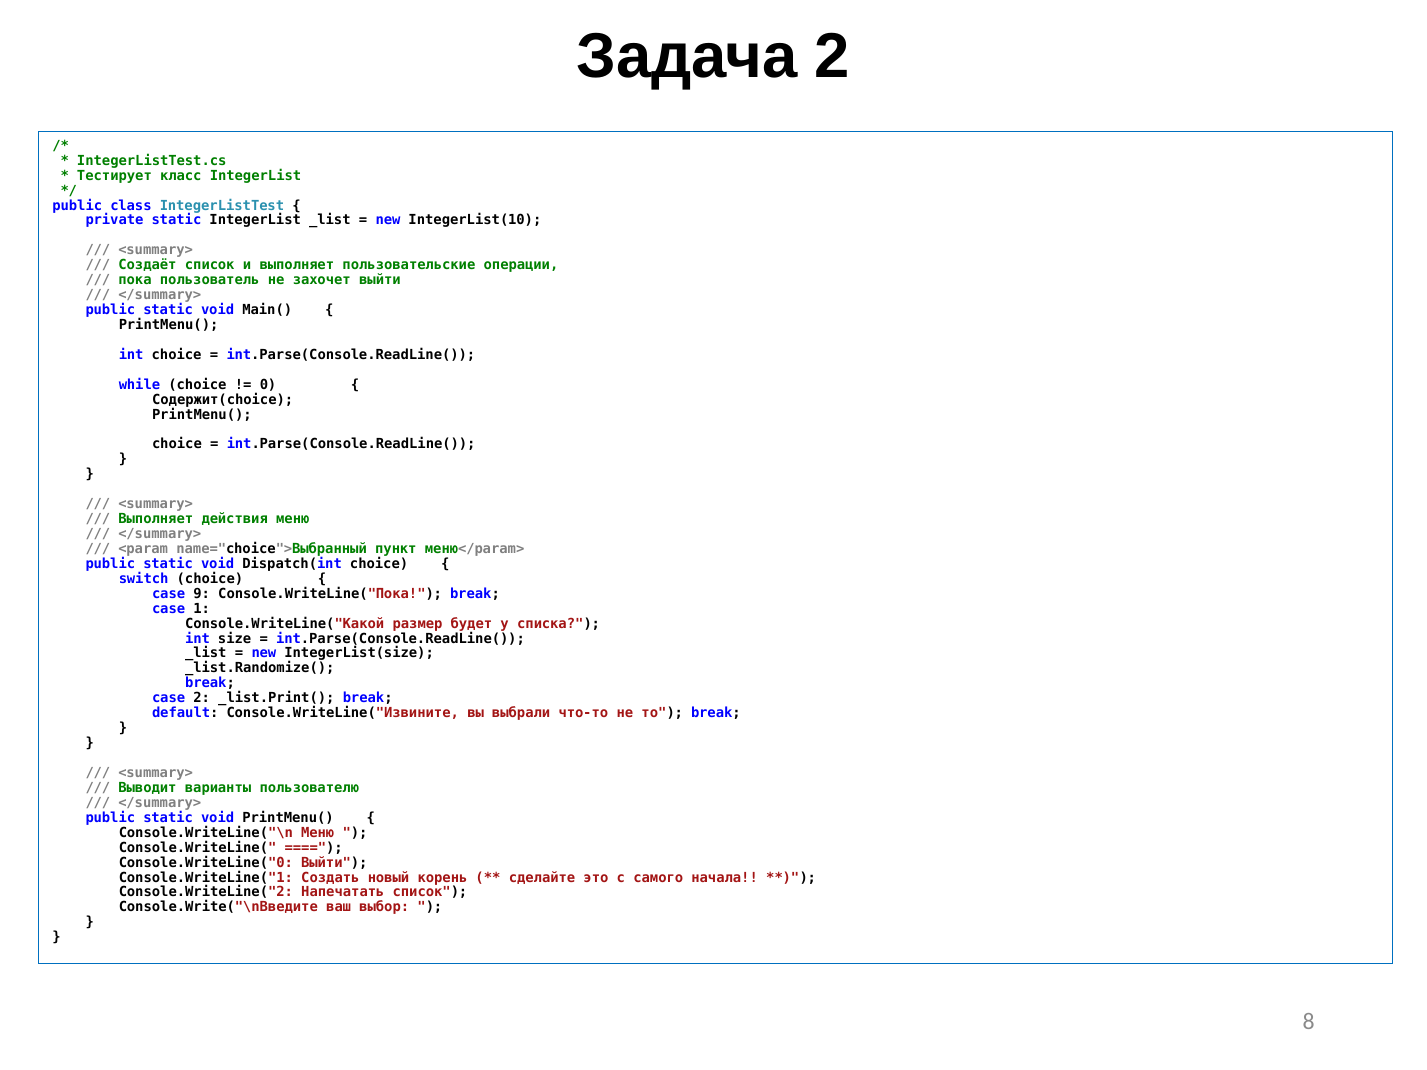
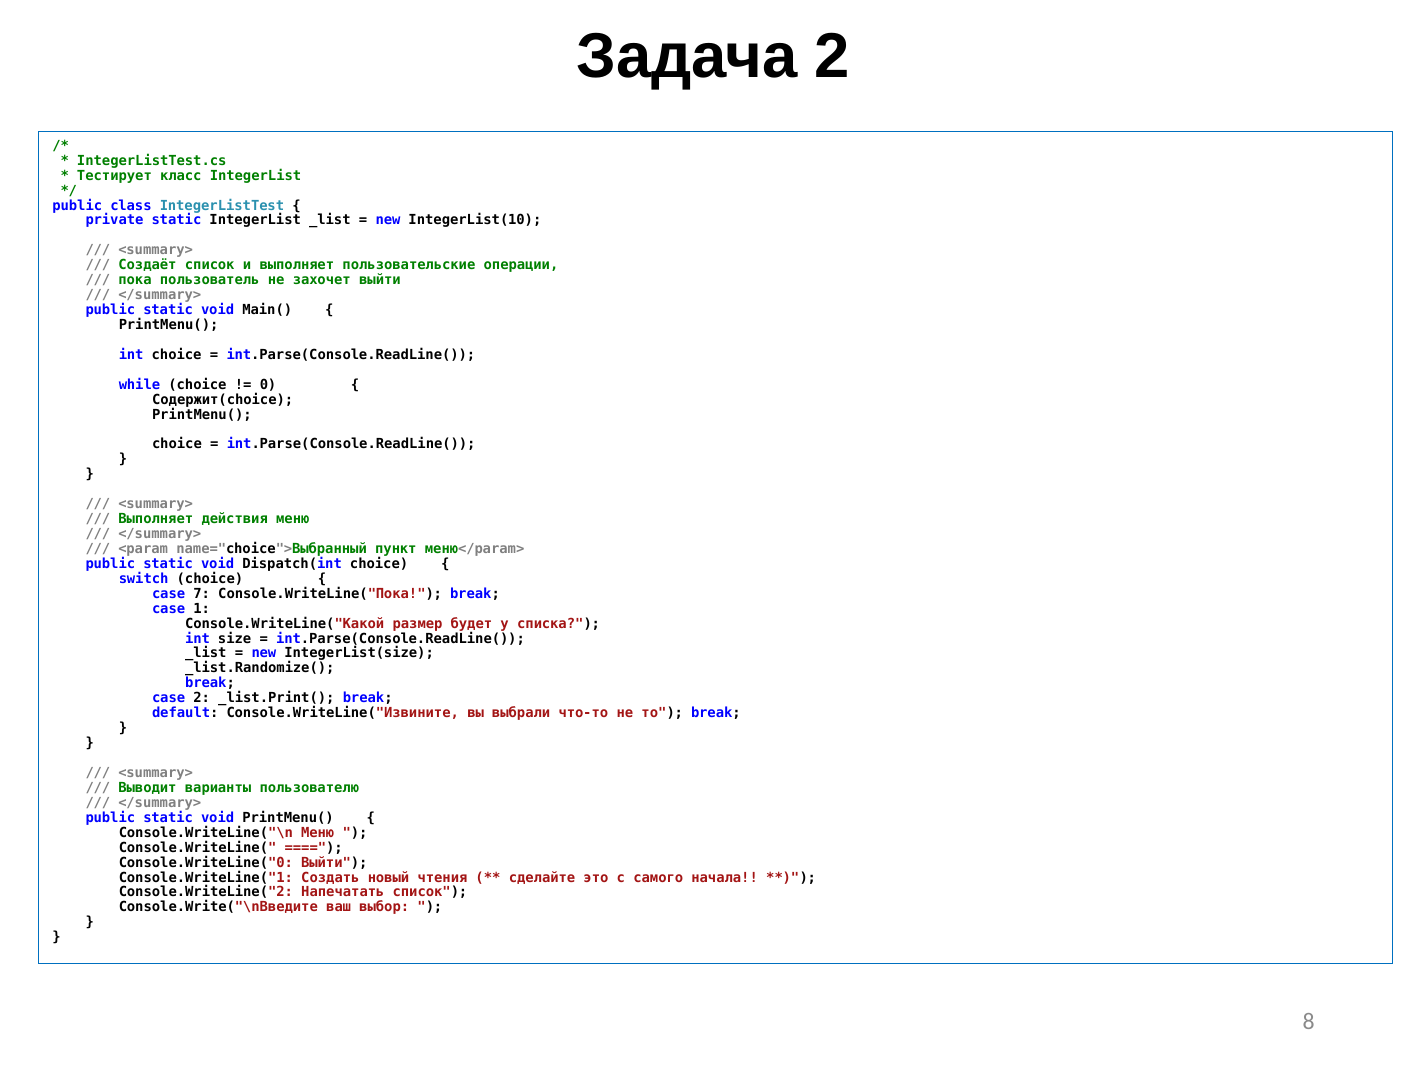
9: 9 -> 7
корень: корень -> чтения
